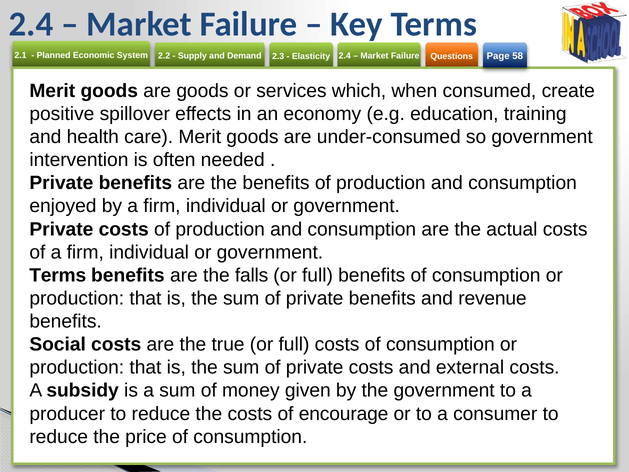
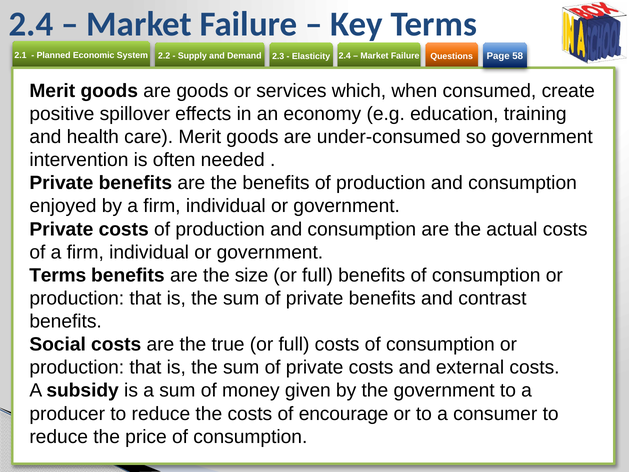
falls: falls -> size
revenue: revenue -> contrast
